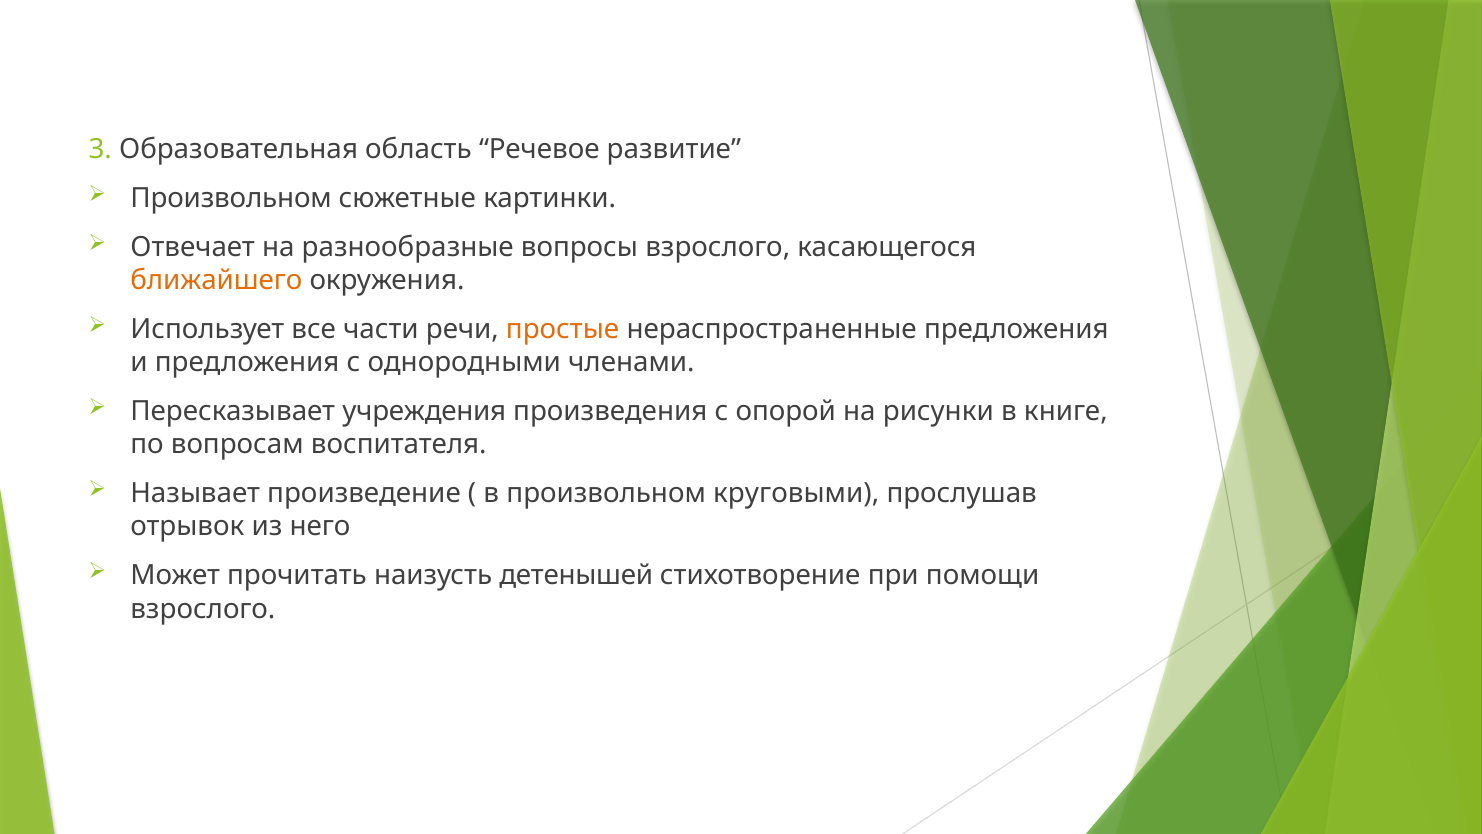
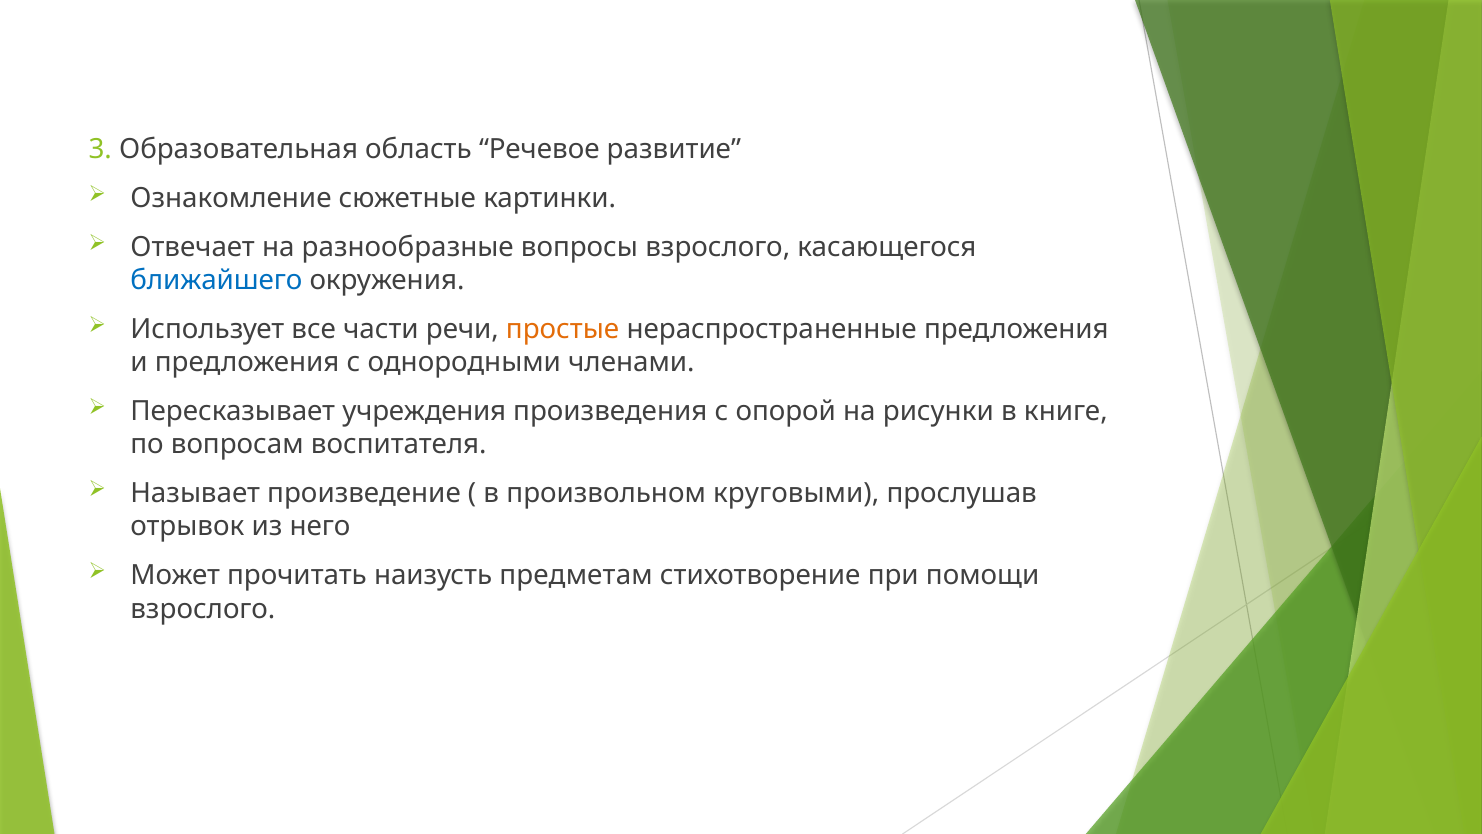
Произвольном at (231, 198): Произвольном -> Ознакомление
ближайшего colour: orange -> blue
детенышей: детенышей -> предметам
